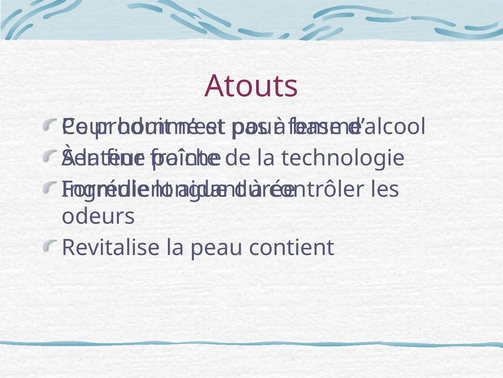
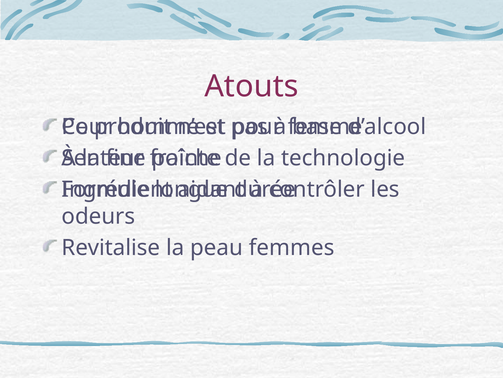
contient: contient -> femmes
